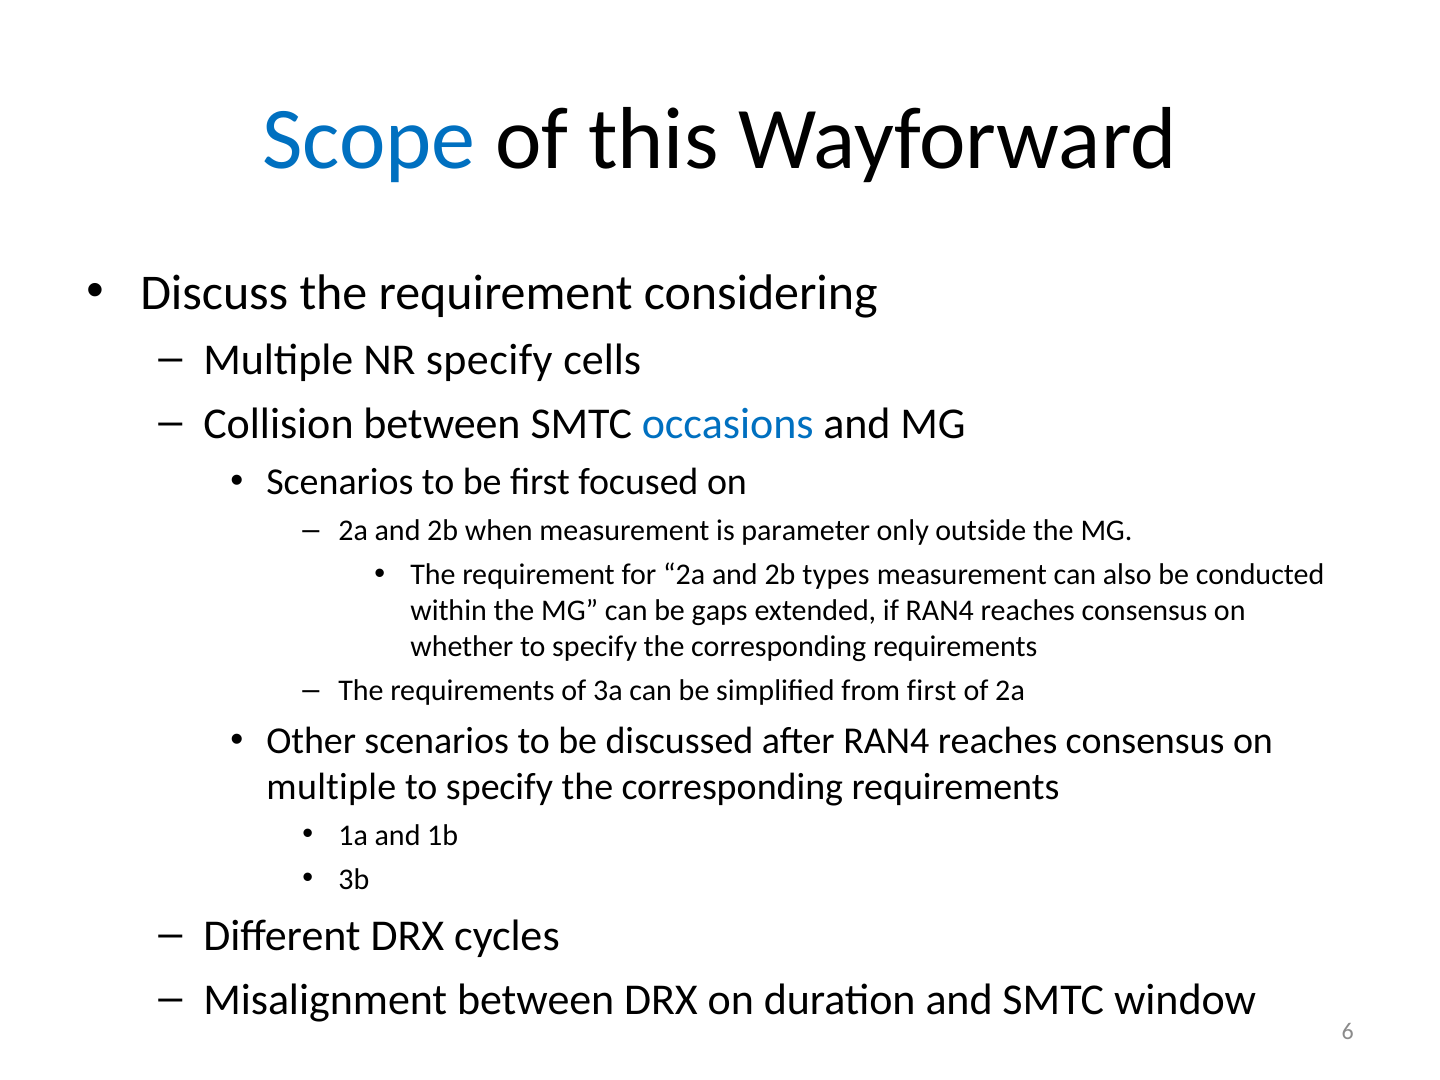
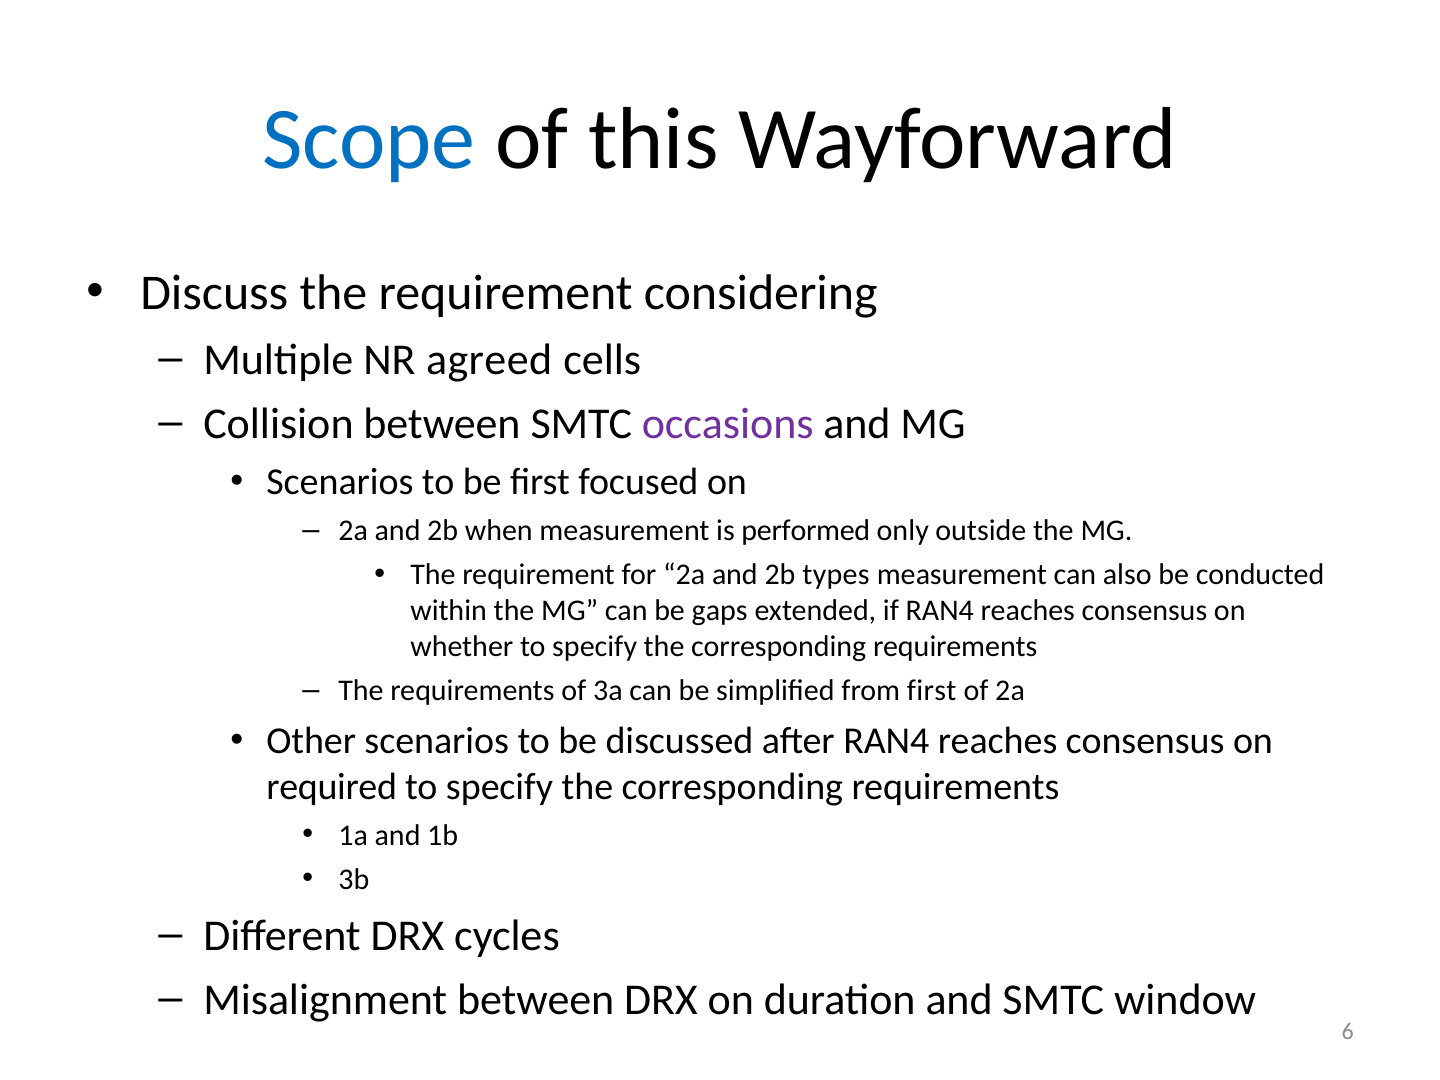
NR specify: specify -> agreed
occasions colour: blue -> purple
parameter: parameter -> performed
multiple at (331, 787): multiple -> required
